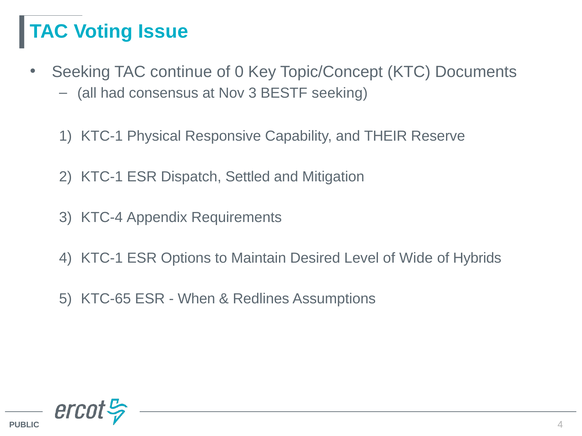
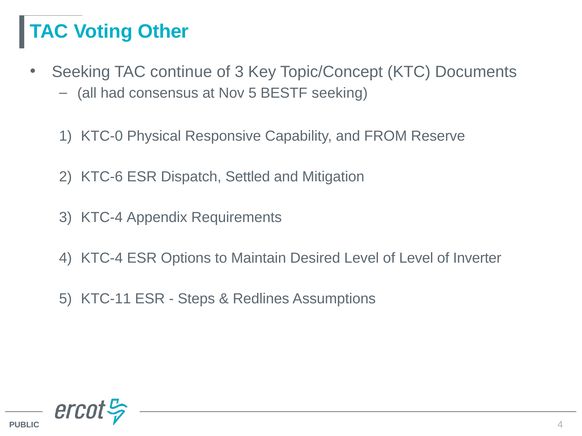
Issue: Issue -> Other
of 0: 0 -> 3
Nov 3: 3 -> 5
KTC-1 at (102, 136): KTC-1 -> KTC-0
THEIR: THEIR -> FROM
KTC-1 at (102, 177): KTC-1 -> KTC-6
4 KTC-1: KTC-1 -> KTC-4
of Wide: Wide -> Level
Hybrids: Hybrids -> Inverter
KTC-65: KTC-65 -> KTC-11
When: When -> Steps
